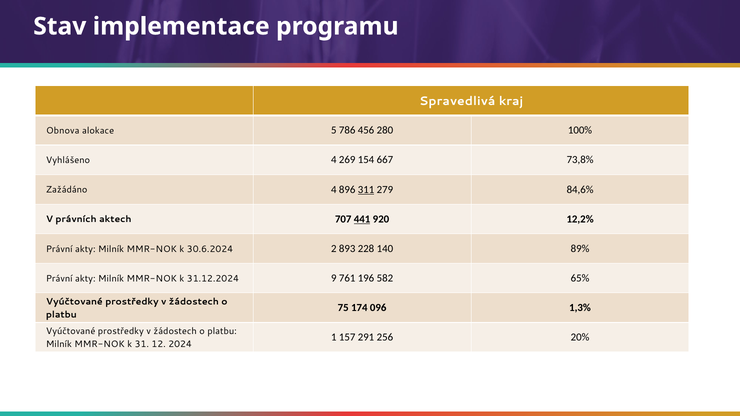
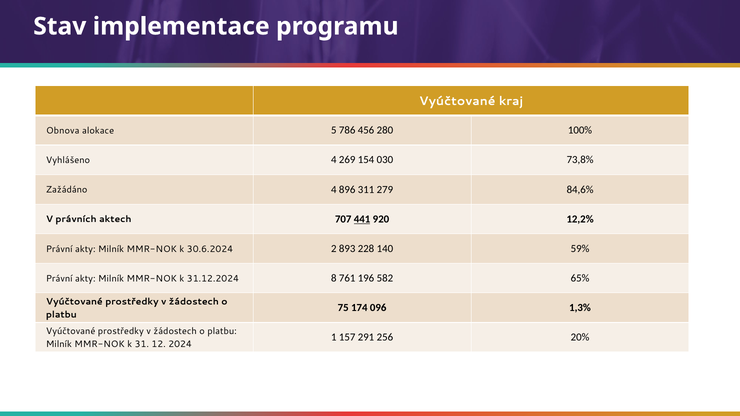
Spravedlivá at (457, 101): Spravedlivá -> Vyúčtované
667: 667 -> 030
311 underline: present -> none
89%: 89% -> 59%
9: 9 -> 8
